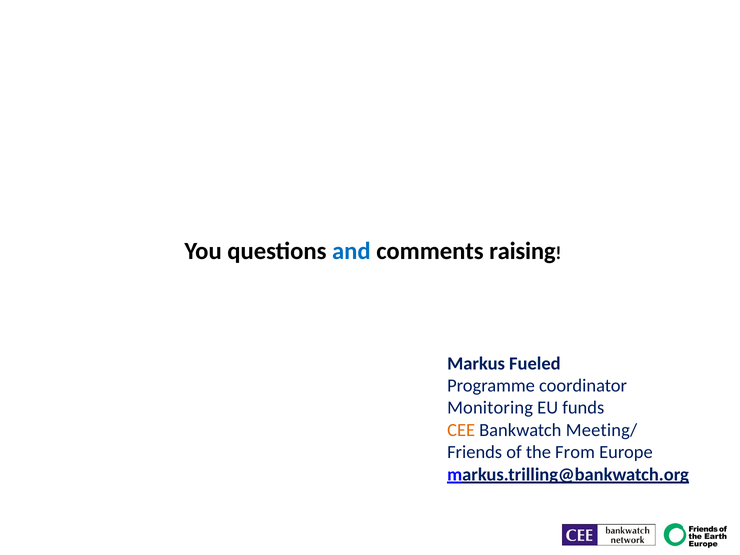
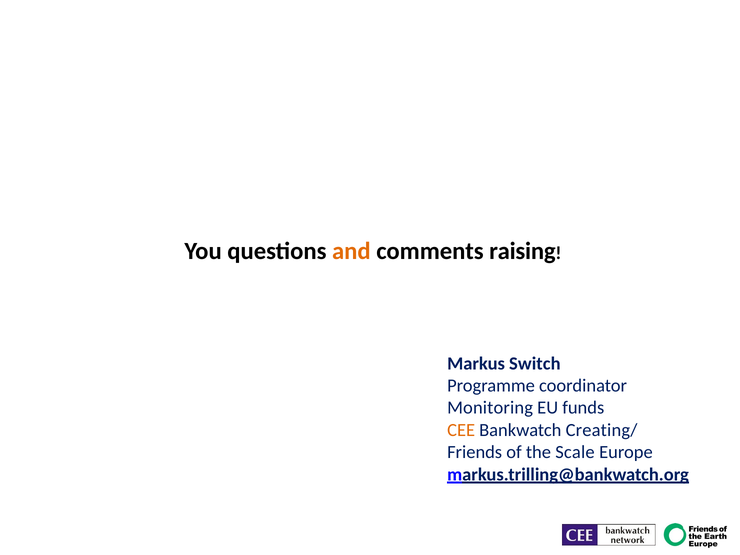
and colour: blue -> orange
Fueled: Fueled -> Switch
Meeting/: Meeting/ -> Creating/
From: From -> Scale
